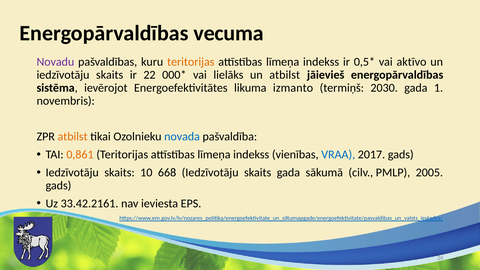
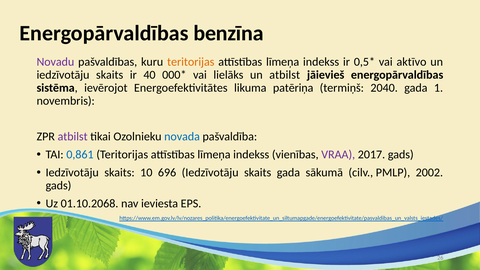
vecuma: vecuma -> benzīna
22: 22 -> 40
izmanto: izmanto -> patēriņa
2030: 2030 -> 2040
atbilst at (73, 137) colour: orange -> purple
0,861 colour: orange -> blue
VRAA colour: blue -> purple
668: 668 -> 696
2005: 2005 -> 2002
33.42.2161: 33.42.2161 -> 01.10.2068
